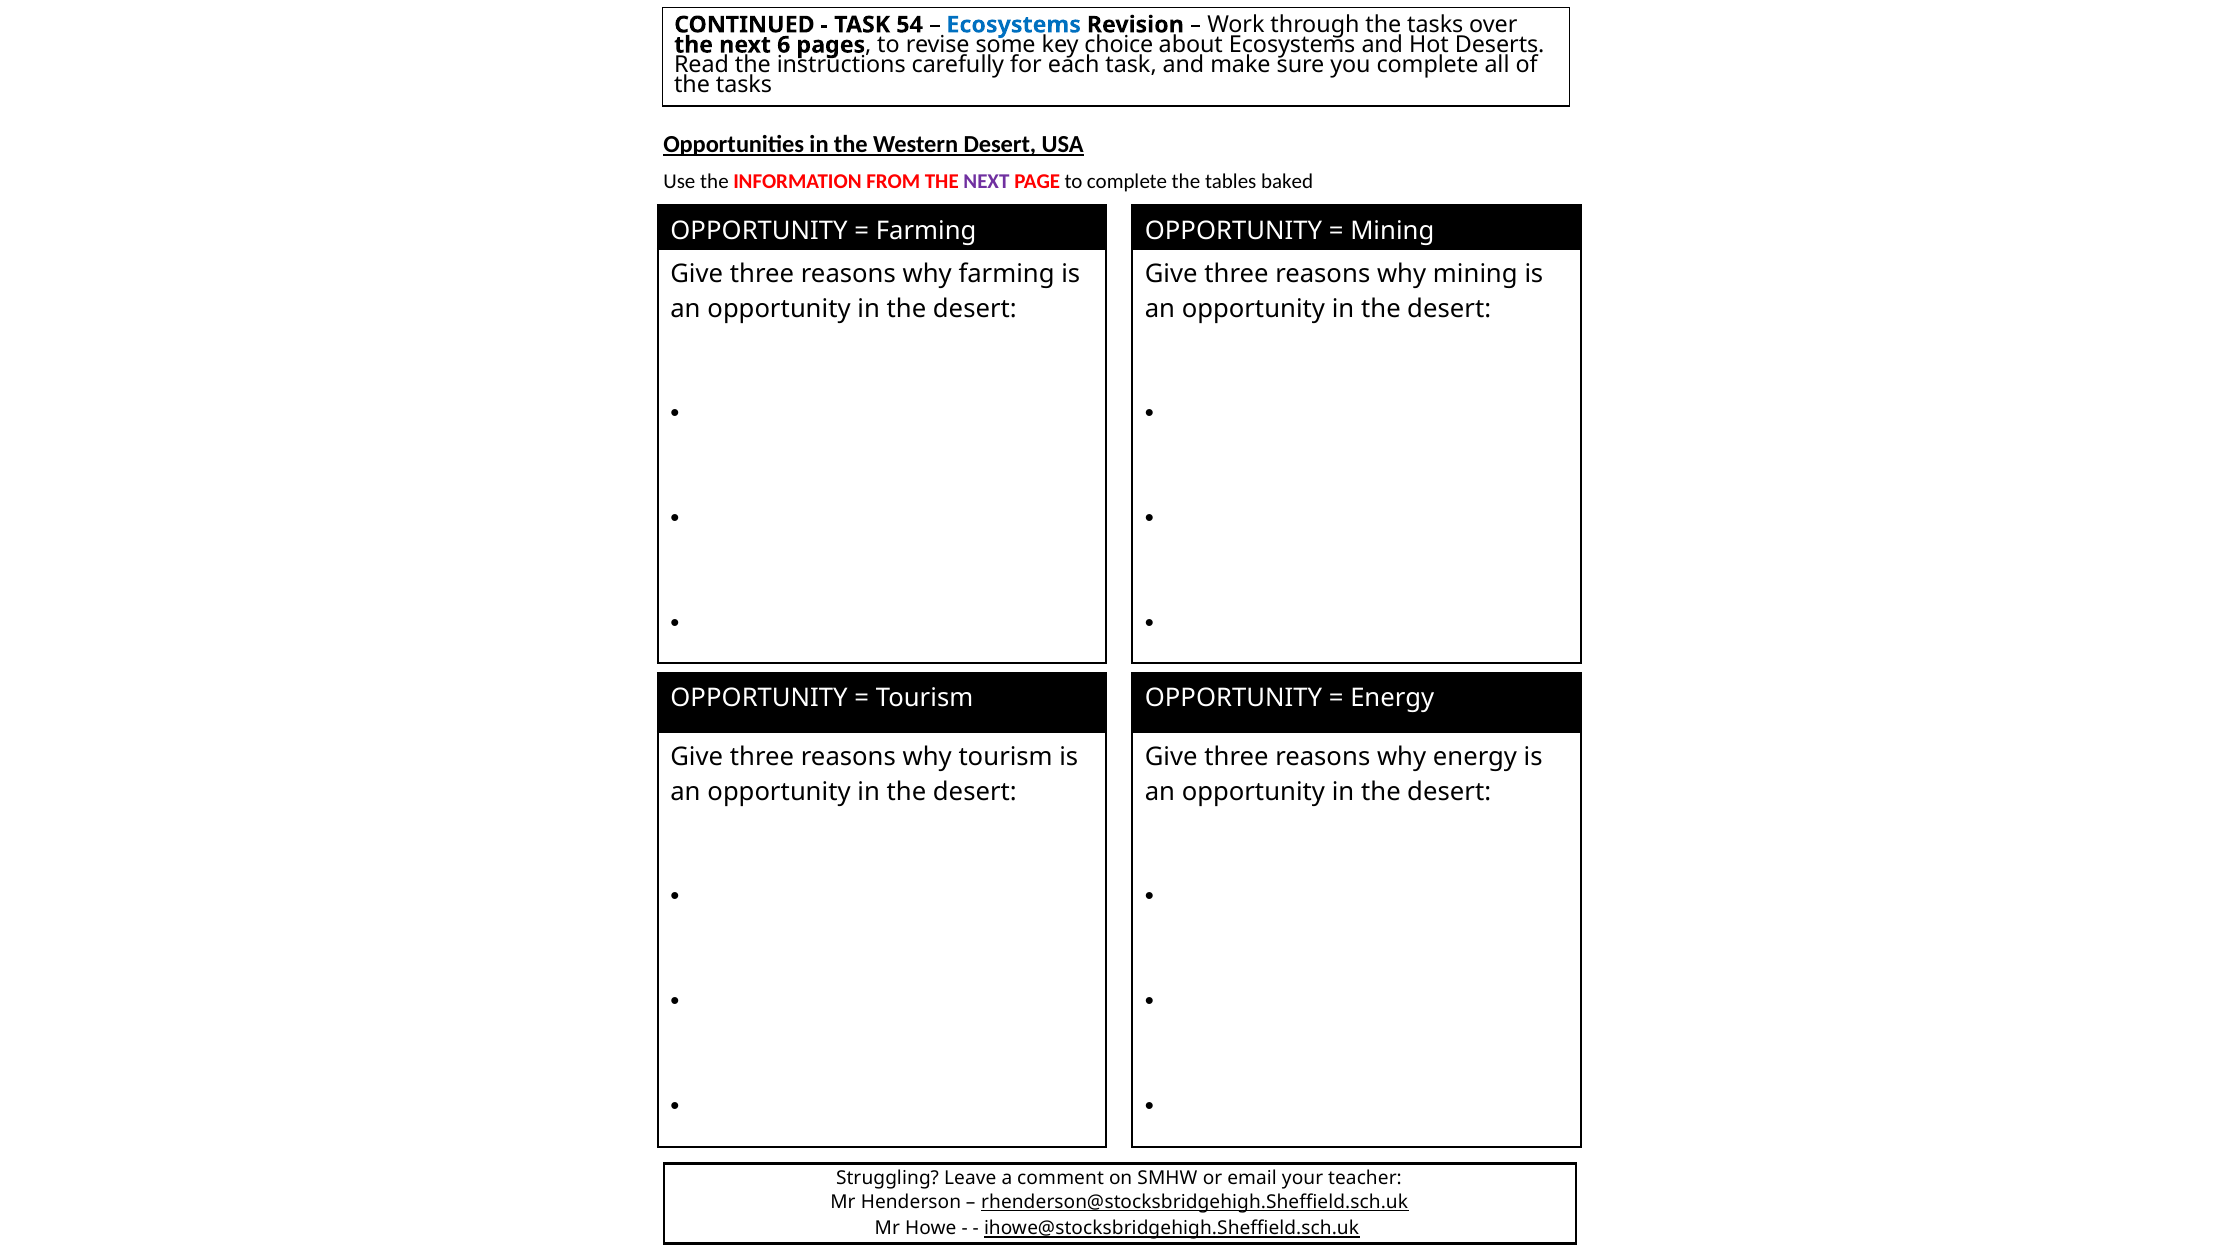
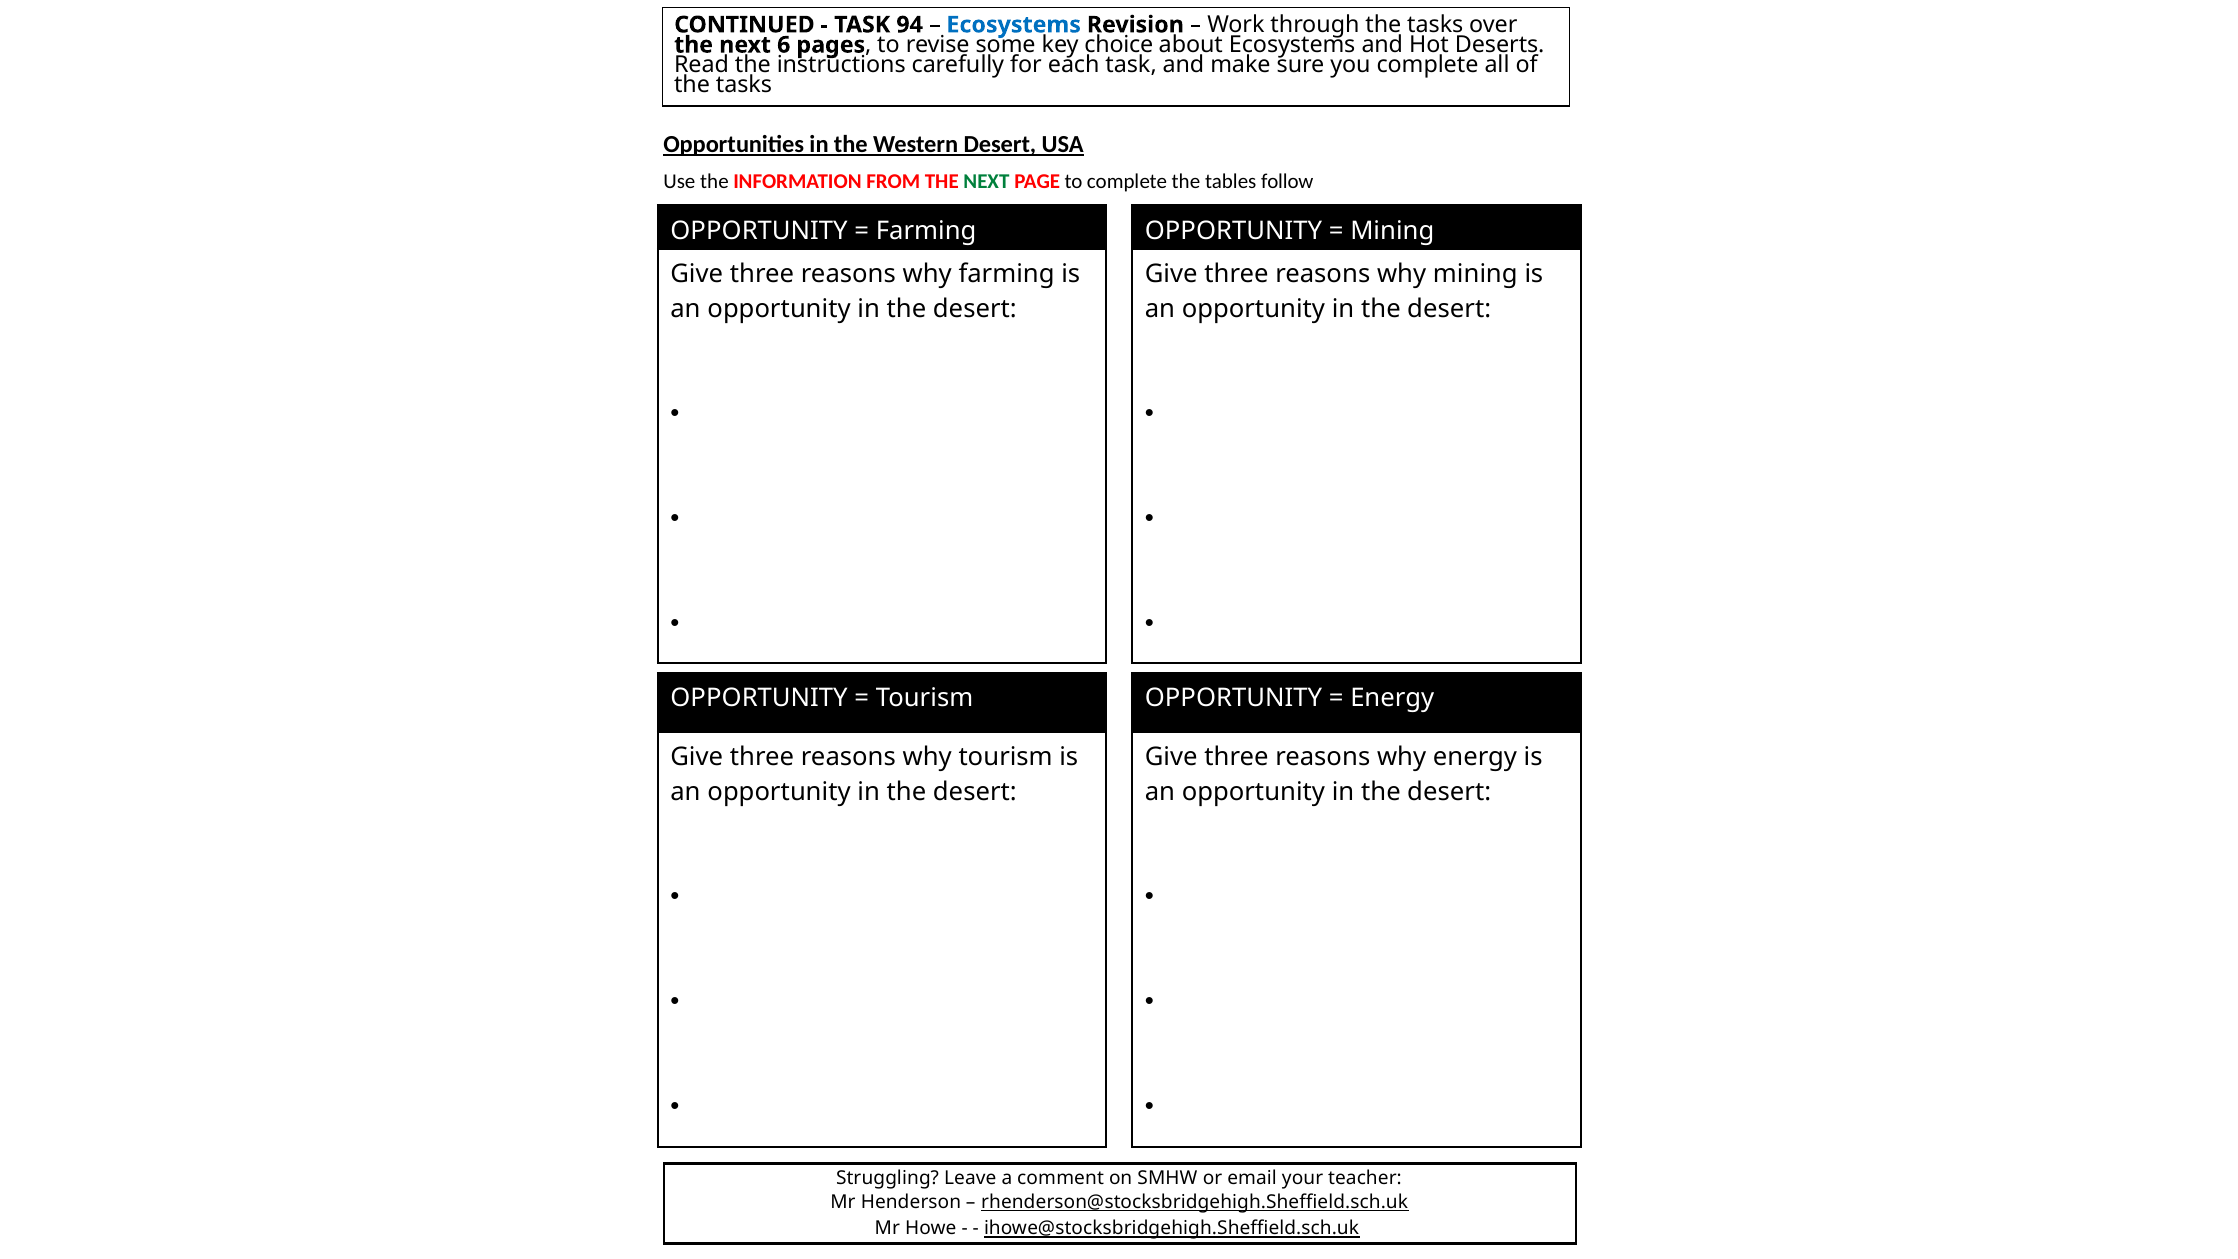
54: 54 -> 94
NEXT at (986, 182) colour: purple -> green
baked: baked -> follow
